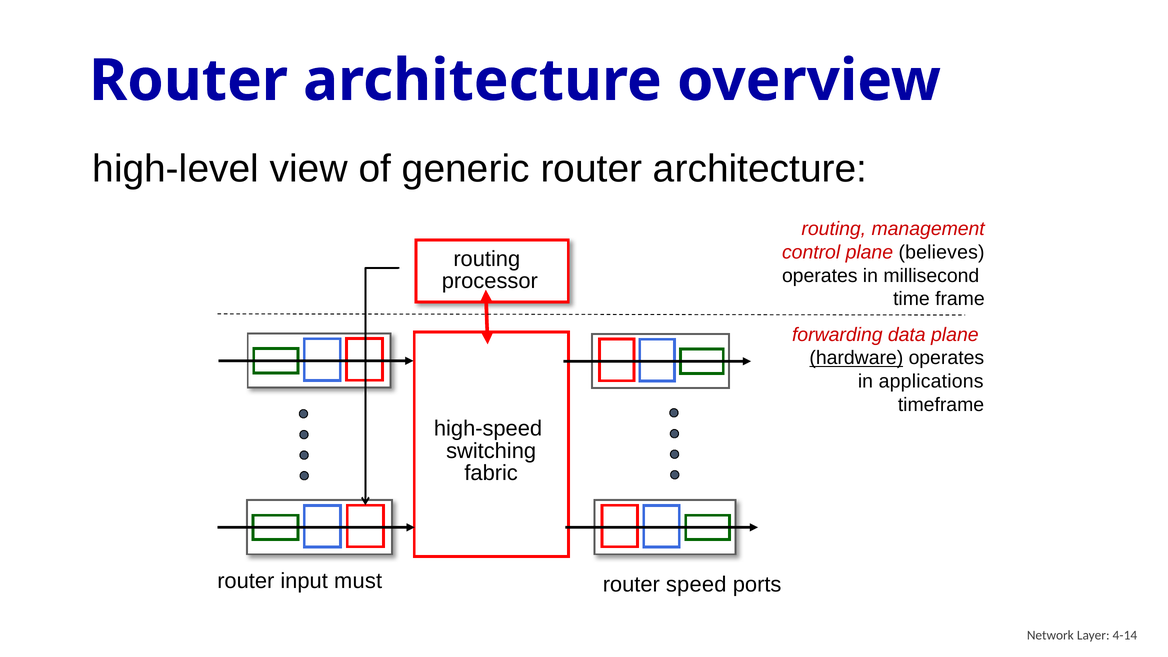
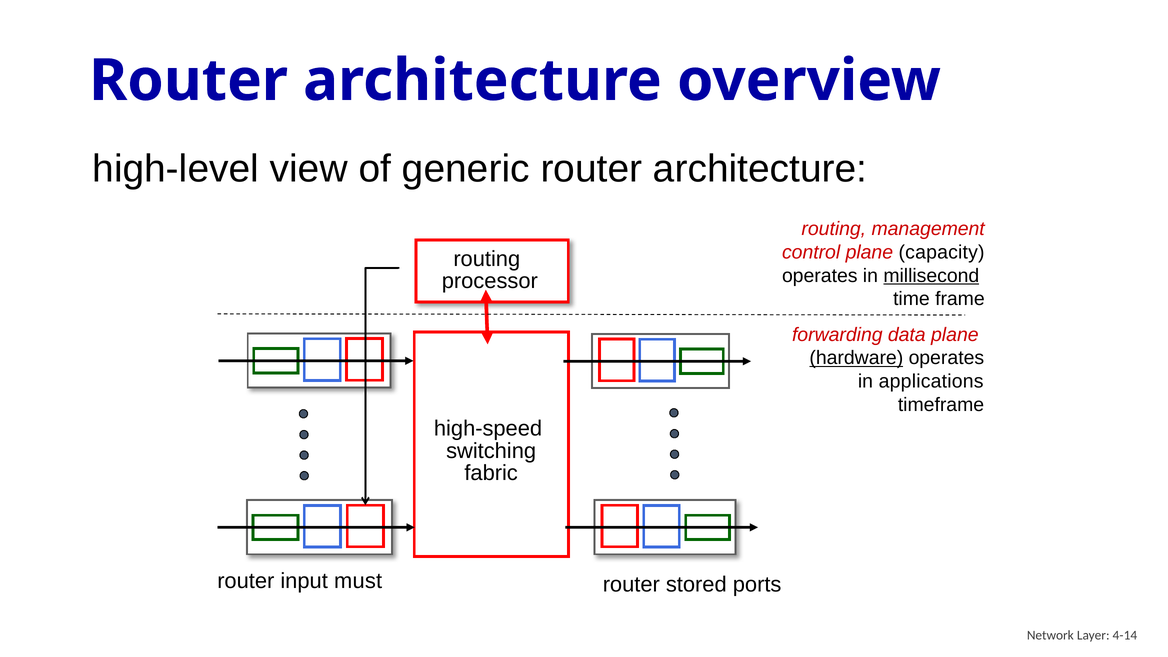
believes: believes -> capacity
millisecond underline: none -> present
speed: speed -> stored
